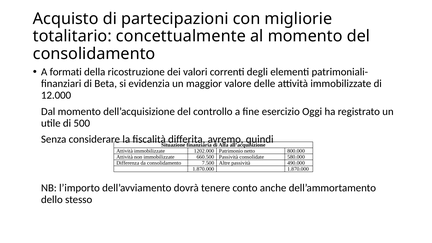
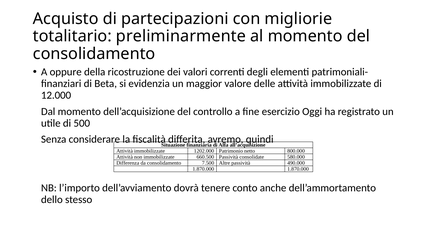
concettualmente: concettualmente -> preliminarmente
formati: formati -> oppure
